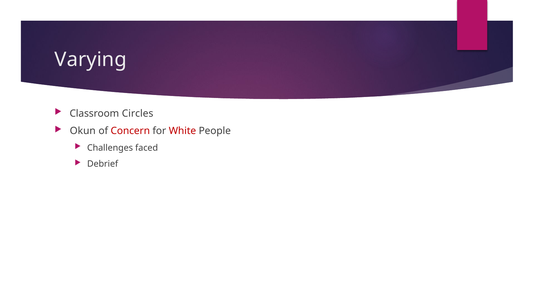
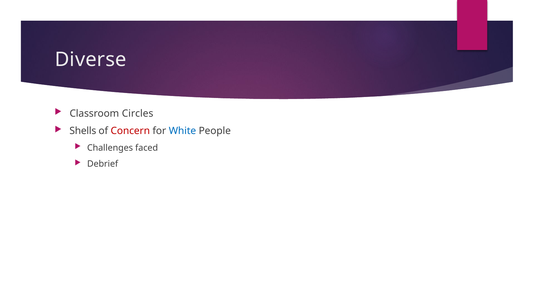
Varying: Varying -> Diverse
Okun: Okun -> Shells
White colour: red -> blue
